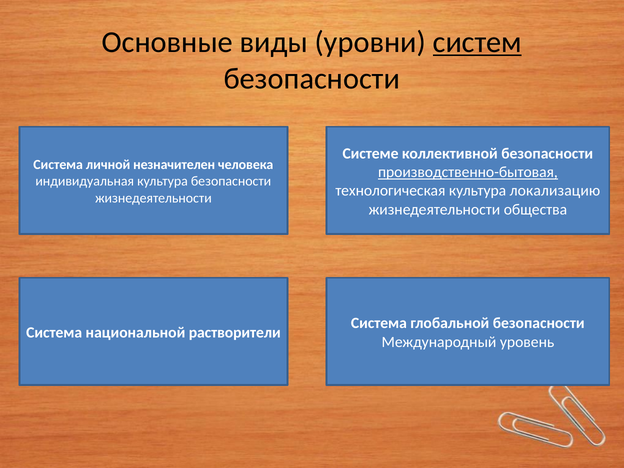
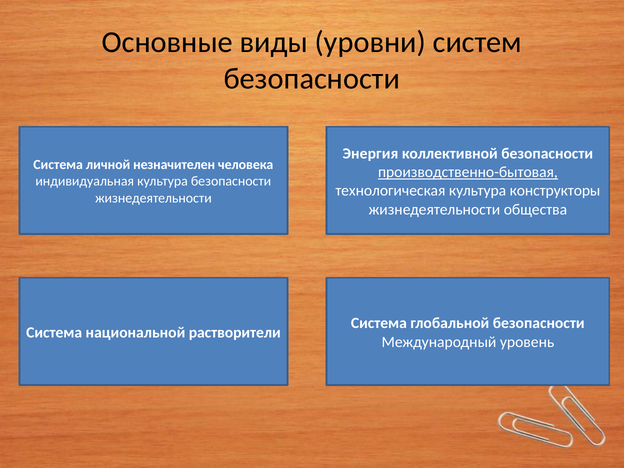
систем underline: present -> none
Системе: Системе -> Энергия
локализацию: локализацию -> конструкторы
